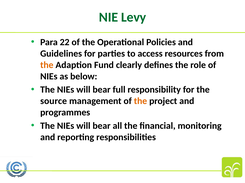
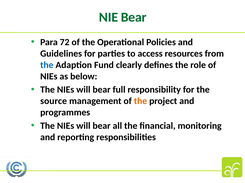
NIE Levy: Levy -> Bear
22: 22 -> 72
the at (47, 65) colour: orange -> blue
